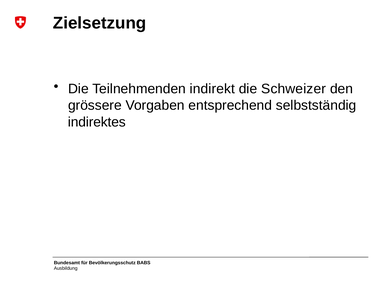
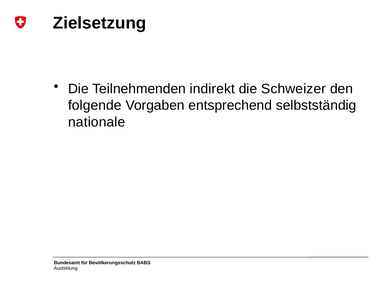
grössere: grössere -> folgende
indirektes: indirektes -> nationale
